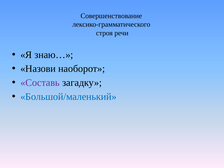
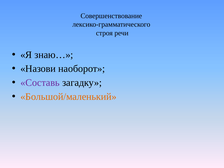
Большой/маленький colour: blue -> orange
